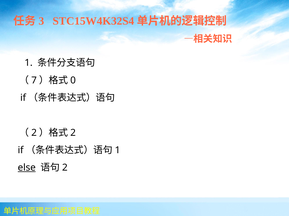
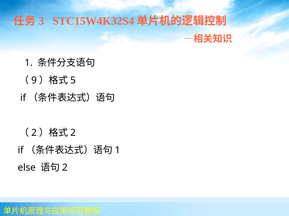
7: 7 -> 9
0: 0 -> 5
else underline: present -> none
